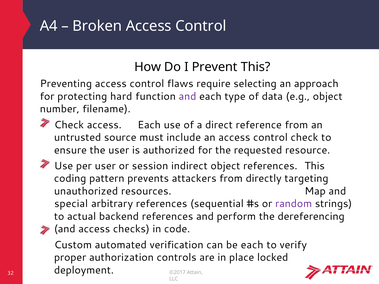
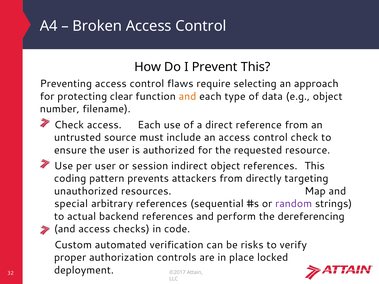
hard: hard -> clear
and at (188, 96) colour: purple -> orange
be each: each -> risks
